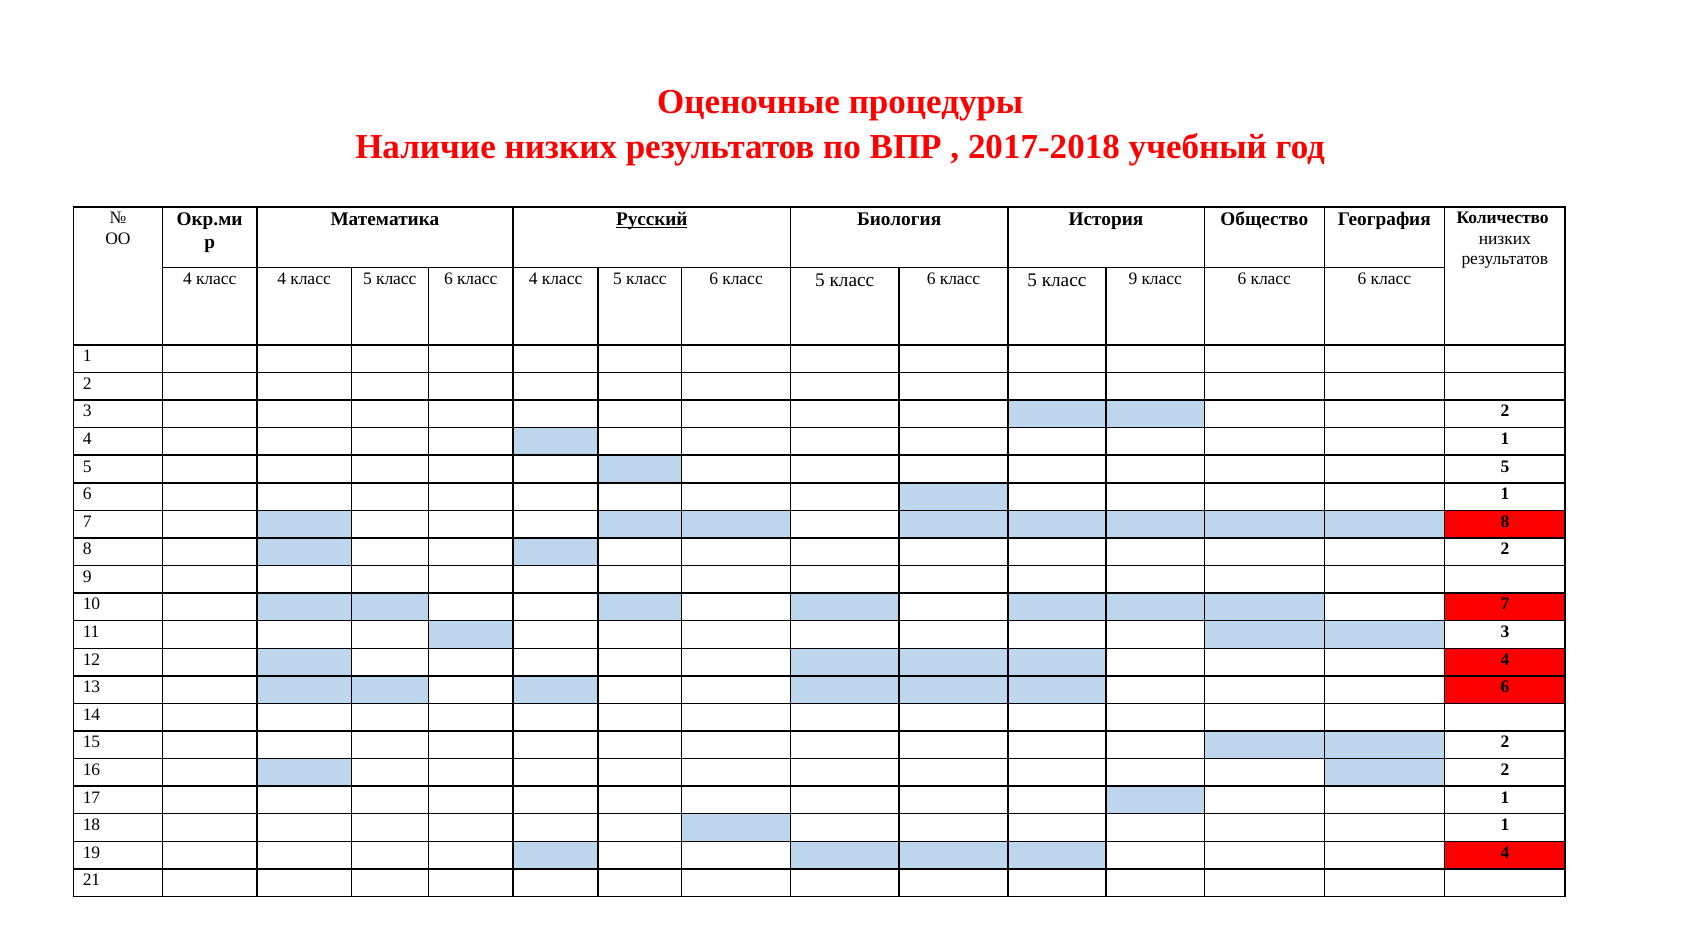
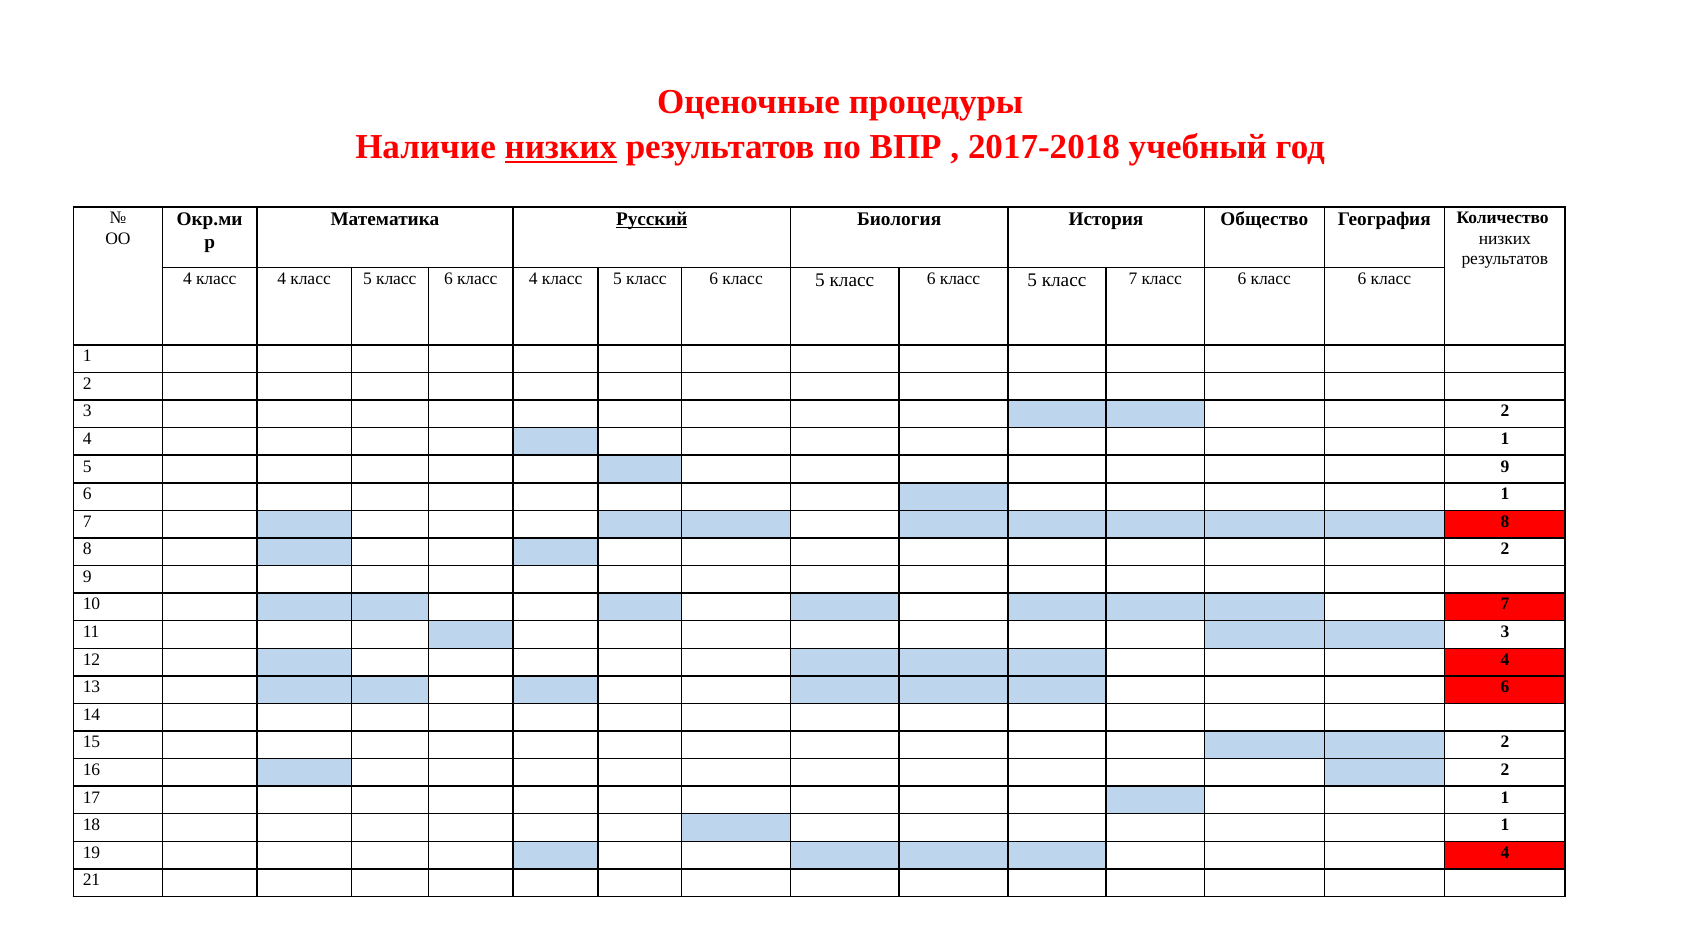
низких at (561, 147) underline: none -> present
класс 9: 9 -> 7
5 5: 5 -> 9
